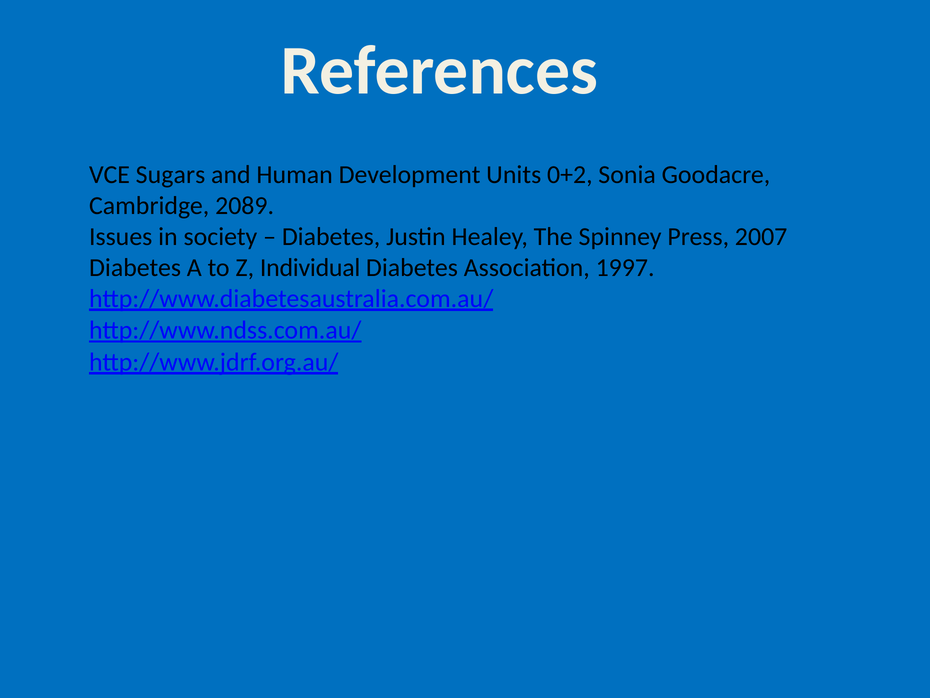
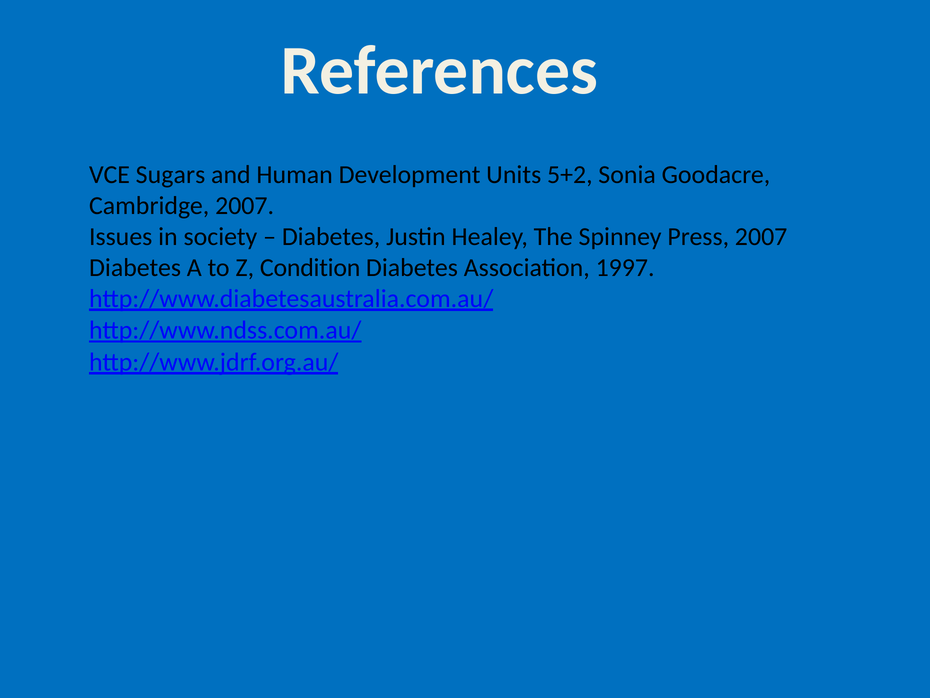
0+2: 0+2 -> 5+2
Cambridge 2089: 2089 -> 2007
Individual: Individual -> Condition
